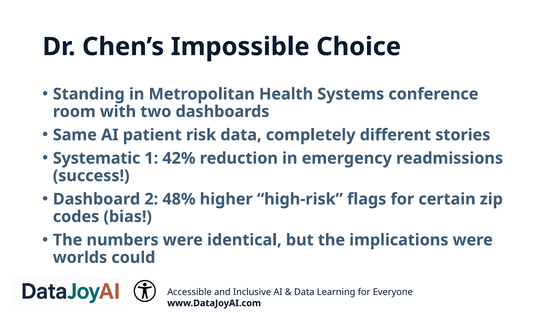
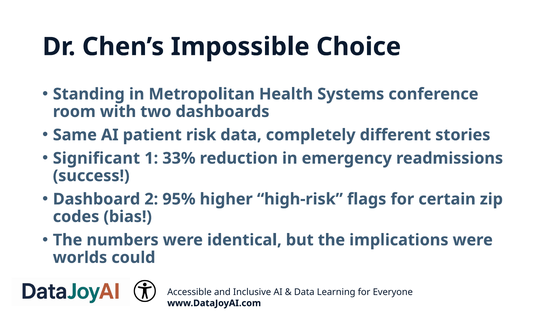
Systematic: Systematic -> Significant
42%: 42% -> 33%
48%: 48% -> 95%
